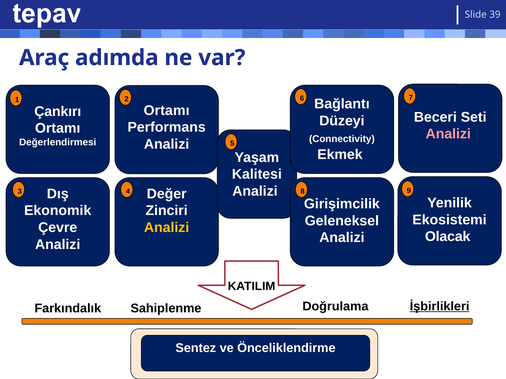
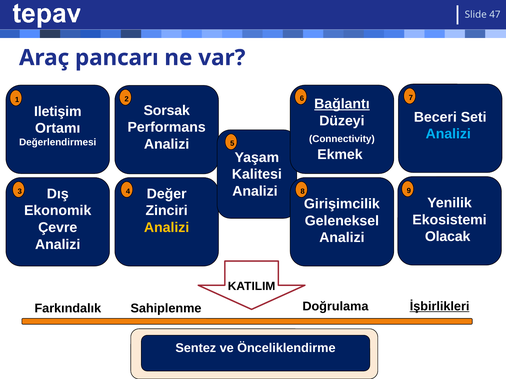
39: 39 -> 47
adımda: adımda -> pancarı
Bağlantı underline: none -> present
Ortamı at (167, 111): Ortamı -> Sorsak
Çankırı: Çankırı -> Iletişim
Analizi at (448, 134) colour: pink -> light blue
